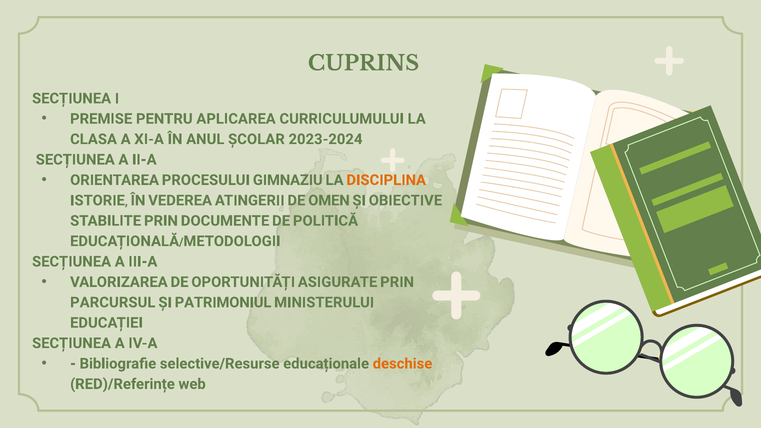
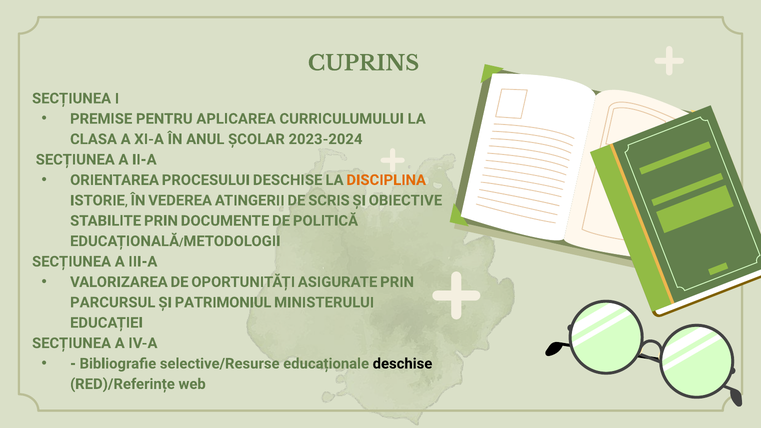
PROCESULUI GIMNAZIU: GIMNAZIU -> DESCHISE
OMEN: OMEN -> SCRIS
deschise at (402, 364) colour: orange -> black
